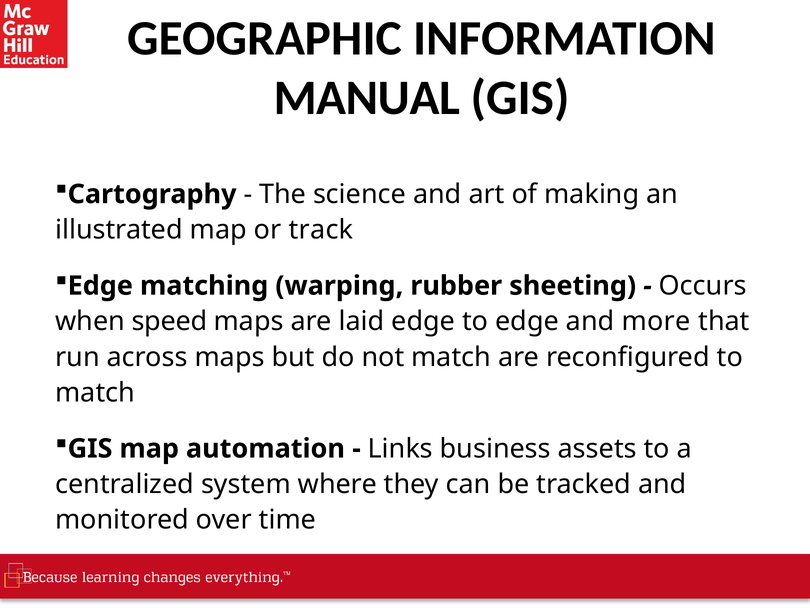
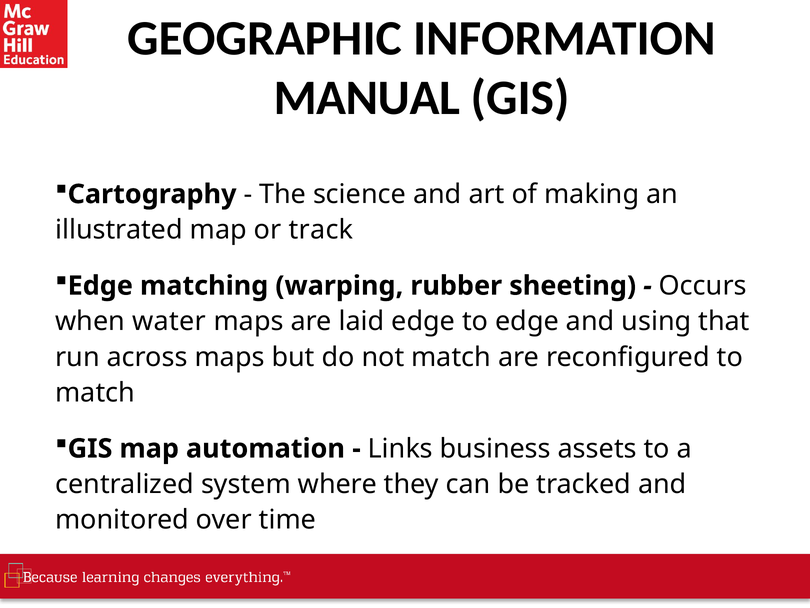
speed: speed -> water
more: more -> using
